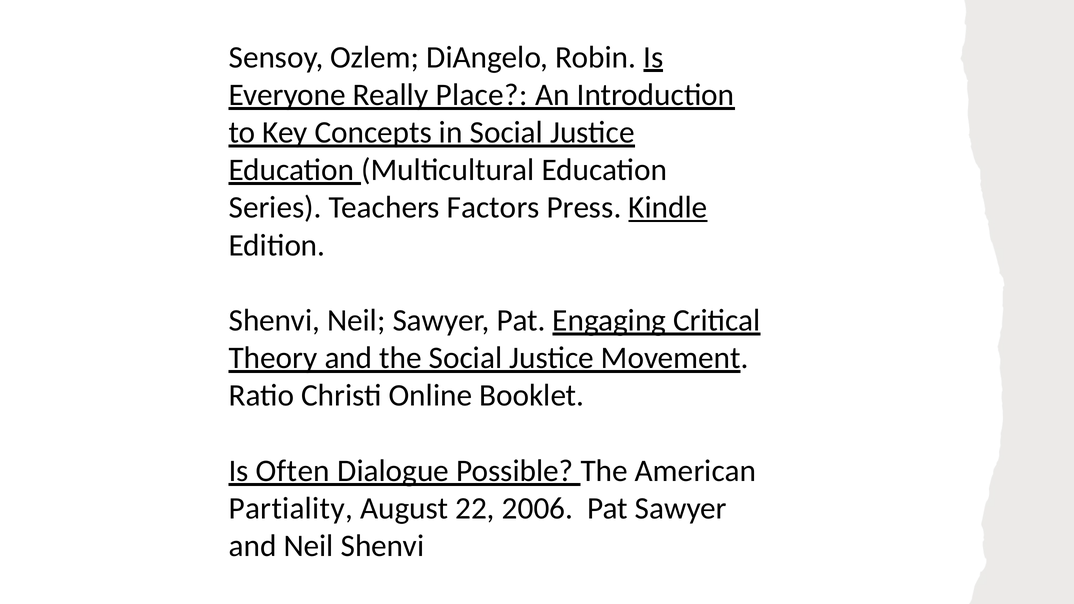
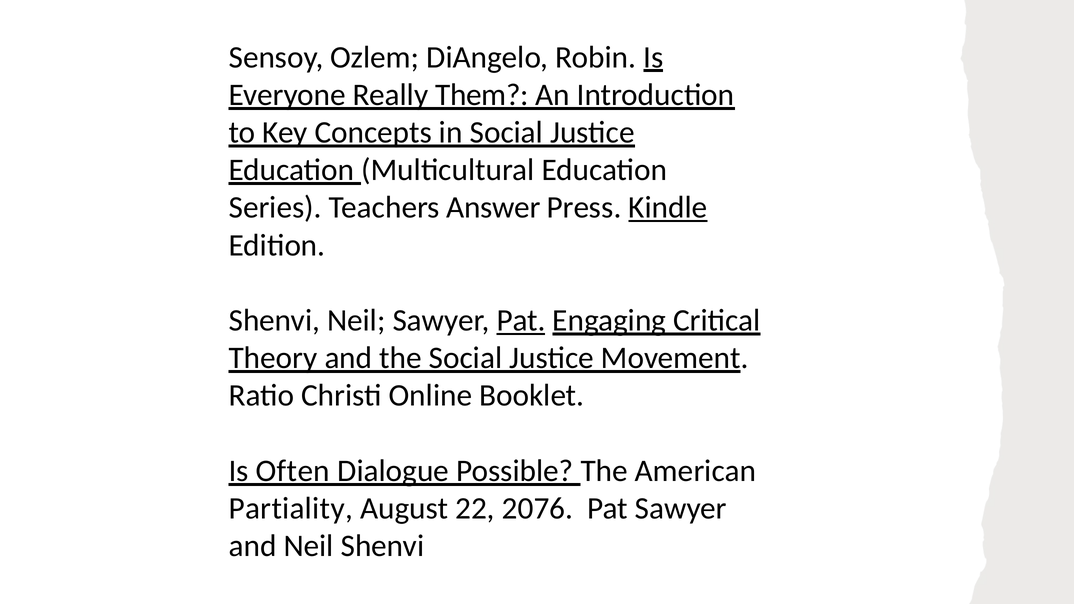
Place: Place -> Them
Factors: Factors -> Answer
Pat at (521, 320) underline: none -> present
2006: 2006 -> 2076
